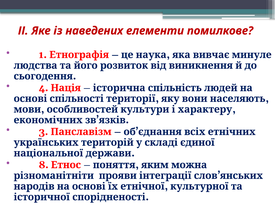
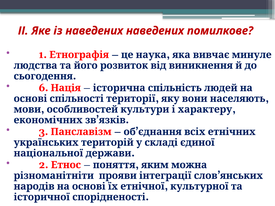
наведених елементи: елементи -> наведених
4: 4 -> 6
8: 8 -> 2
